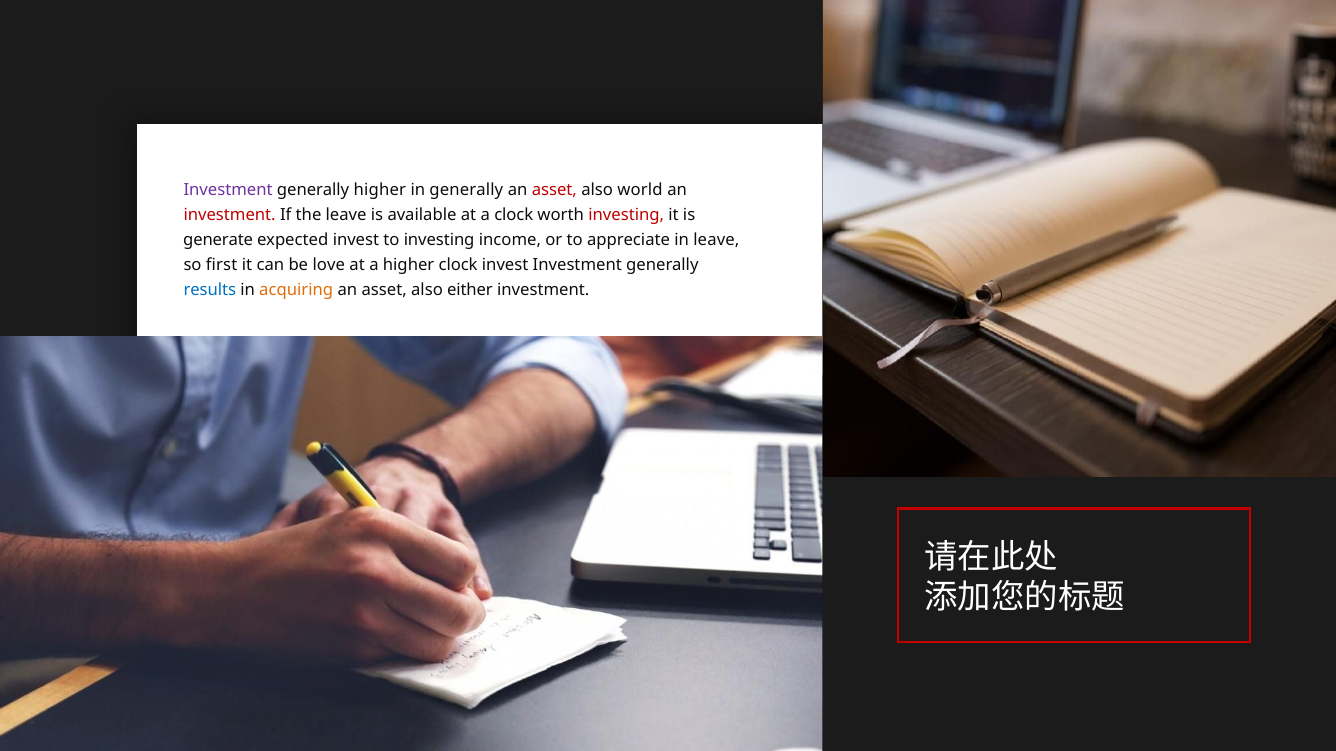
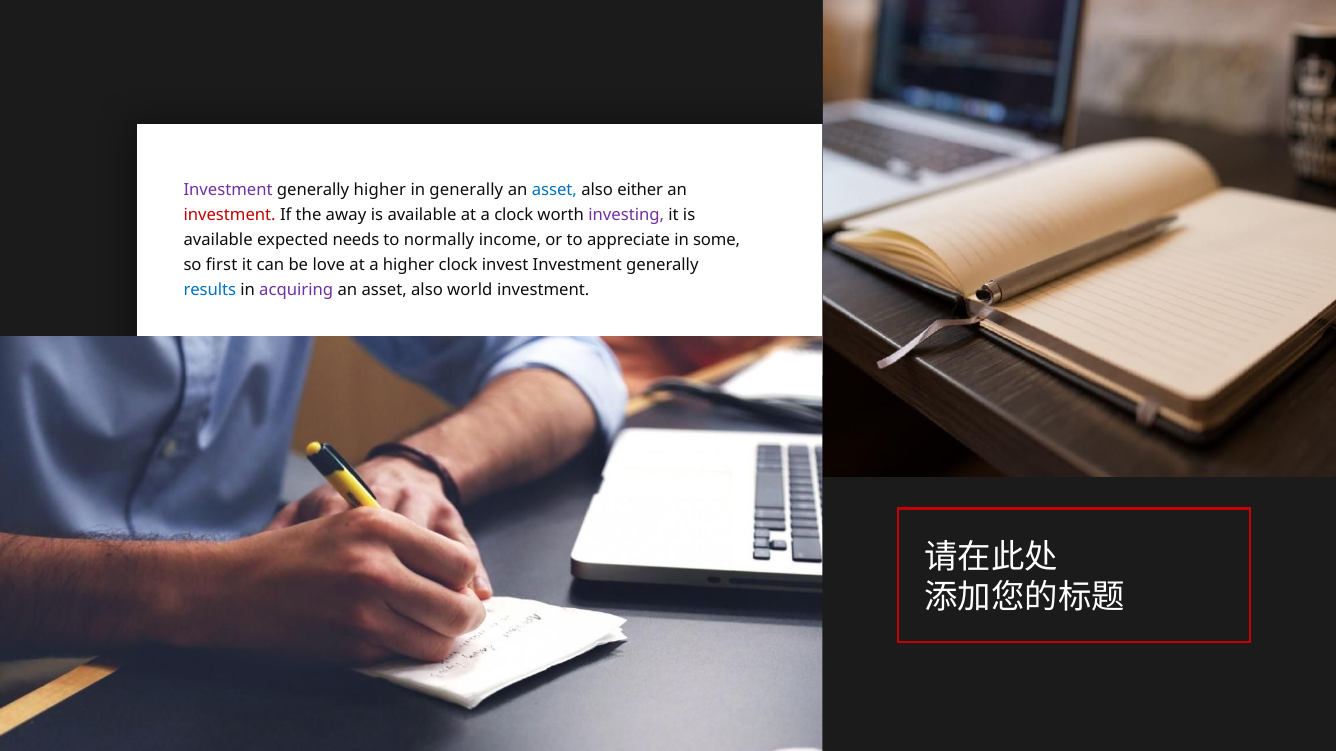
asset at (554, 190) colour: red -> blue
world: world -> either
the leave: leave -> away
investing at (626, 215) colour: red -> purple
generate at (218, 240): generate -> available
expected invest: invest -> needs
to investing: investing -> normally
in leave: leave -> some
acquiring colour: orange -> purple
either: either -> world
